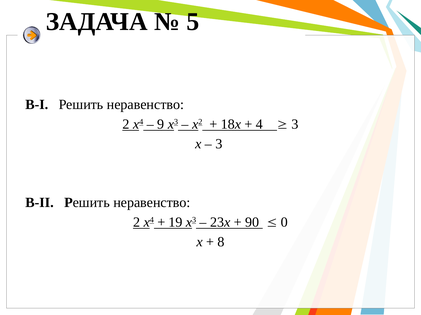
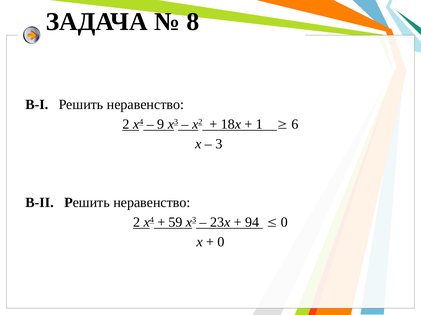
5: 5 -> 8
4: 4 -> 1
3 at (295, 124): 3 -> 6
19: 19 -> 59
90: 90 -> 94
8 at (221, 242): 8 -> 0
